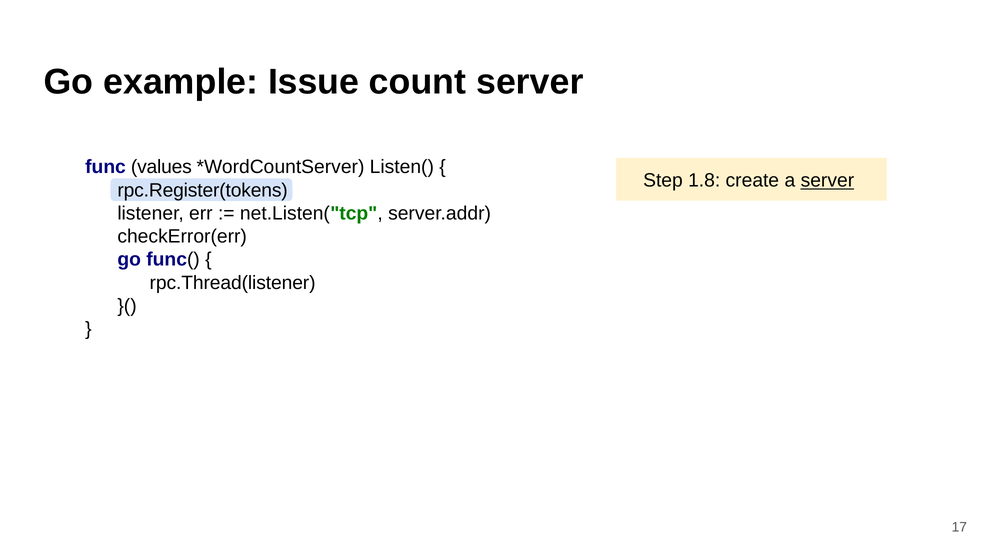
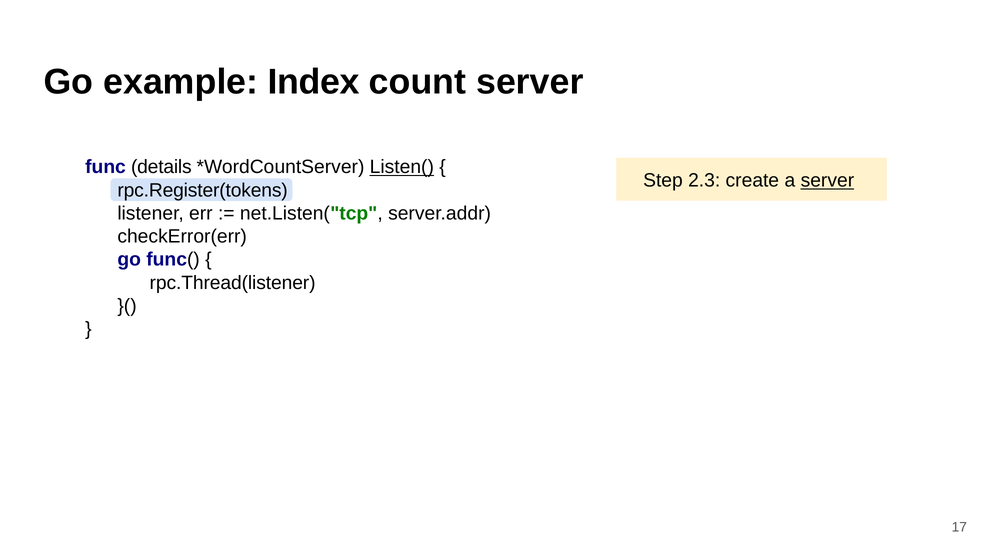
Issue: Issue -> Index
values: values -> details
Listen( underline: none -> present
1.8: 1.8 -> 2.3
